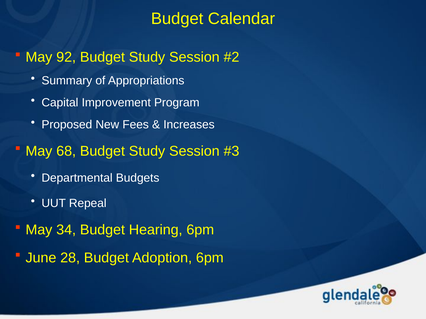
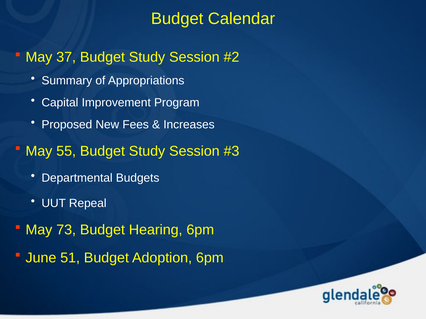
92: 92 -> 37
68: 68 -> 55
34: 34 -> 73
28: 28 -> 51
